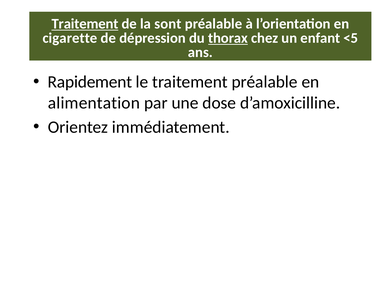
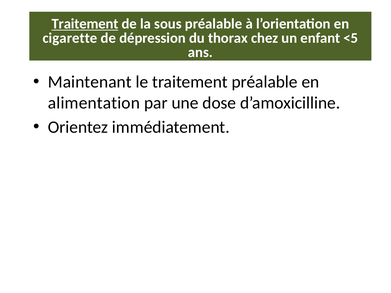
sont: sont -> sous
thorax underline: present -> none
Rapidement: Rapidement -> Maintenant
